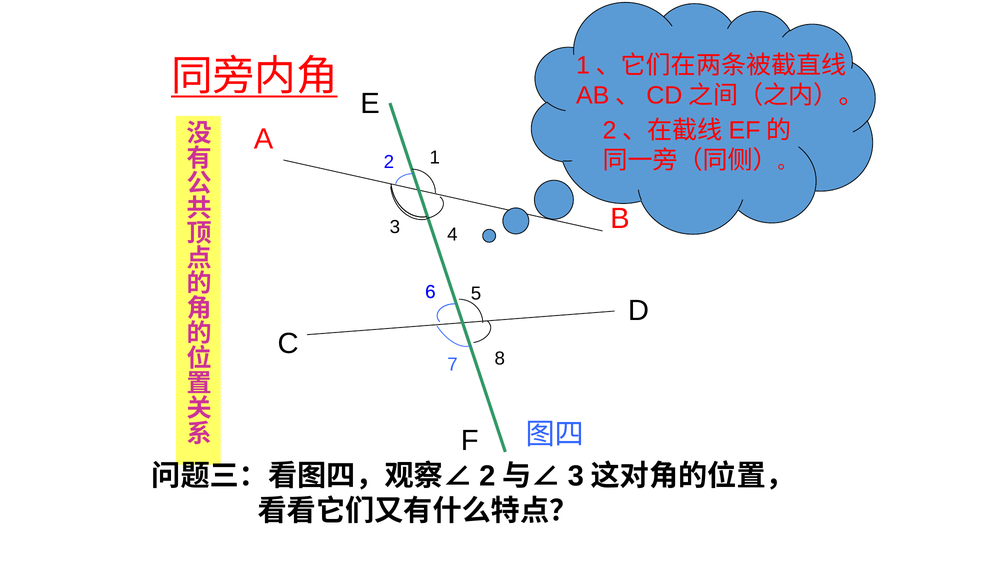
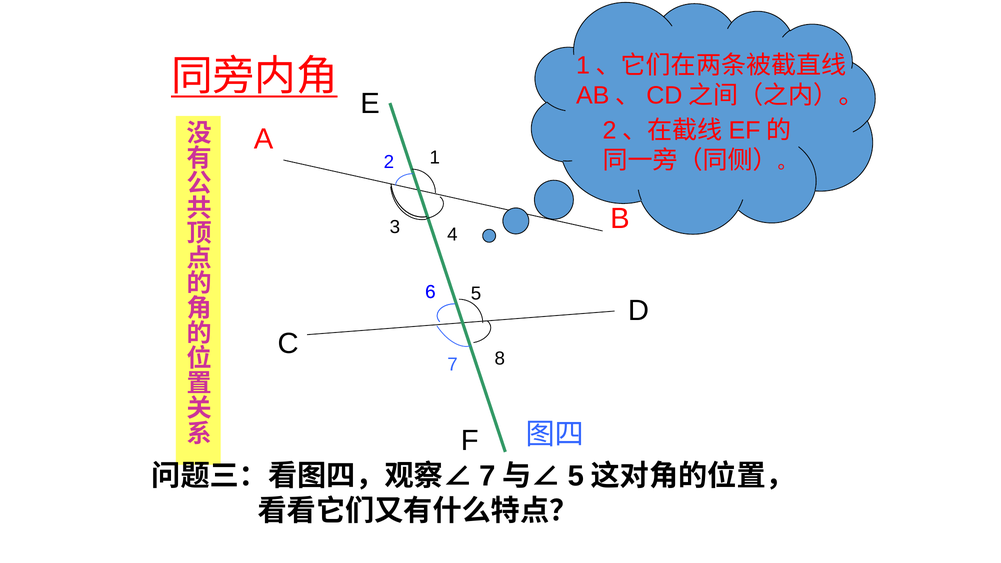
2 at (487, 476): 2 -> 7
3 at (576, 476): 3 -> 5
